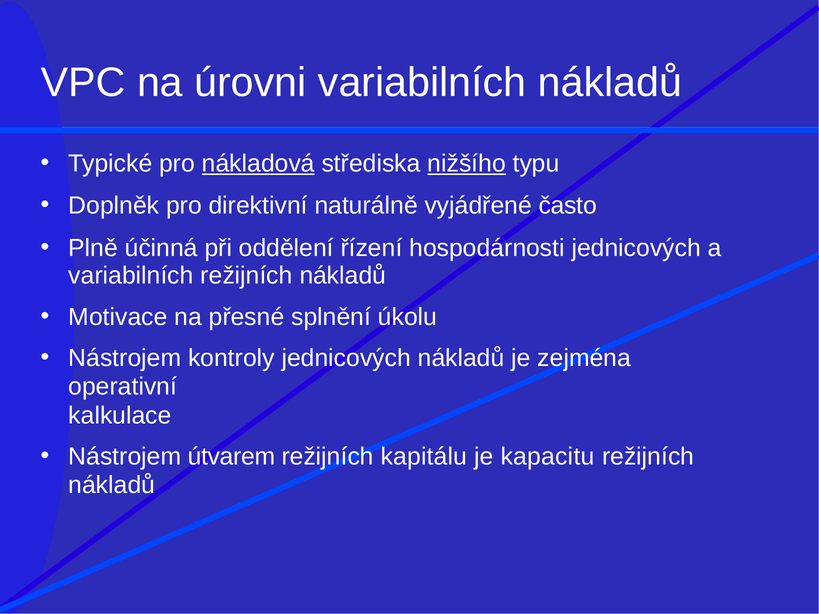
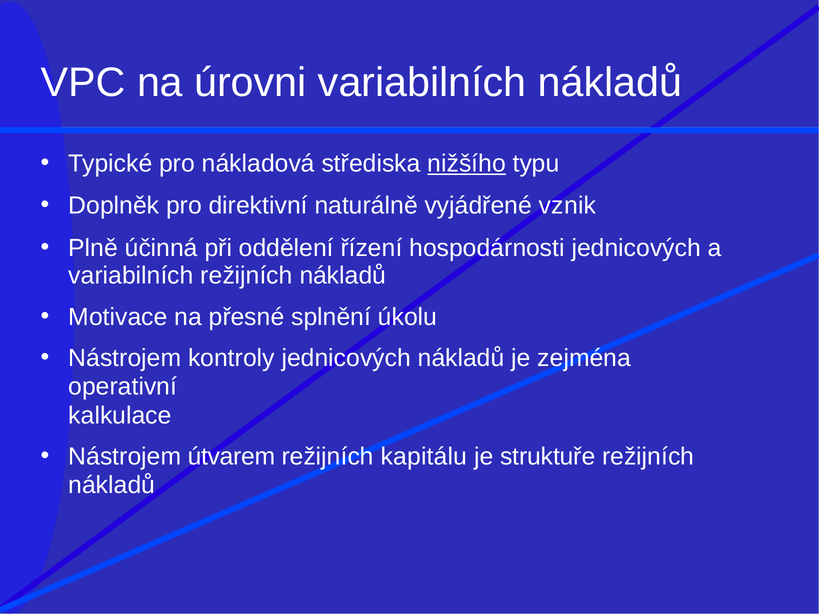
nákladová underline: present -> none
často: často -> vznik
kapacitu: kapacitu -> struktuře
